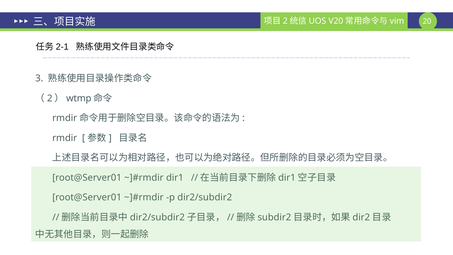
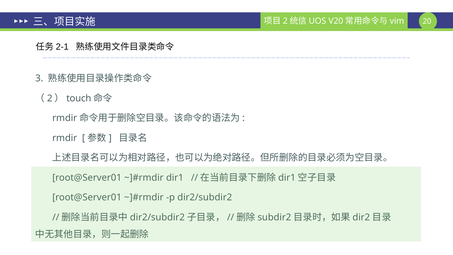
wtmp: wtmp -> touch
